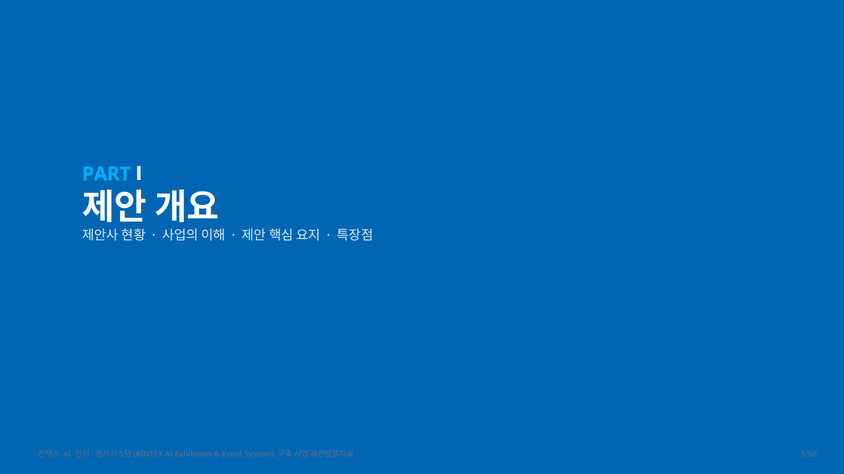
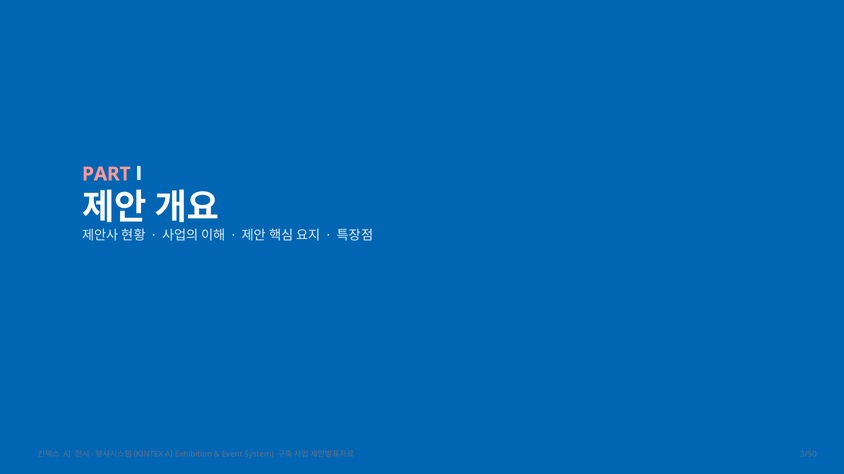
PART colour: light blue -> pink
